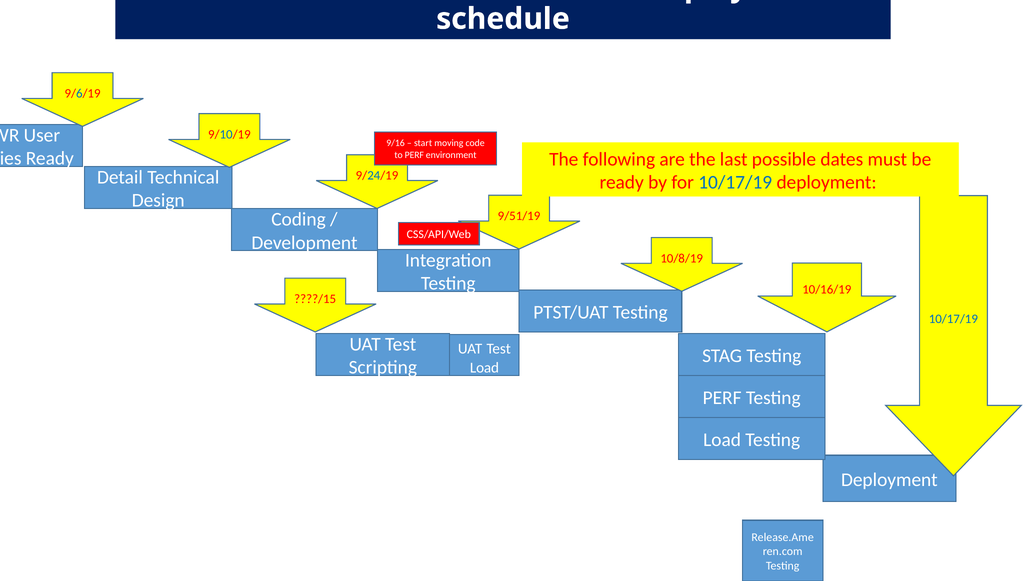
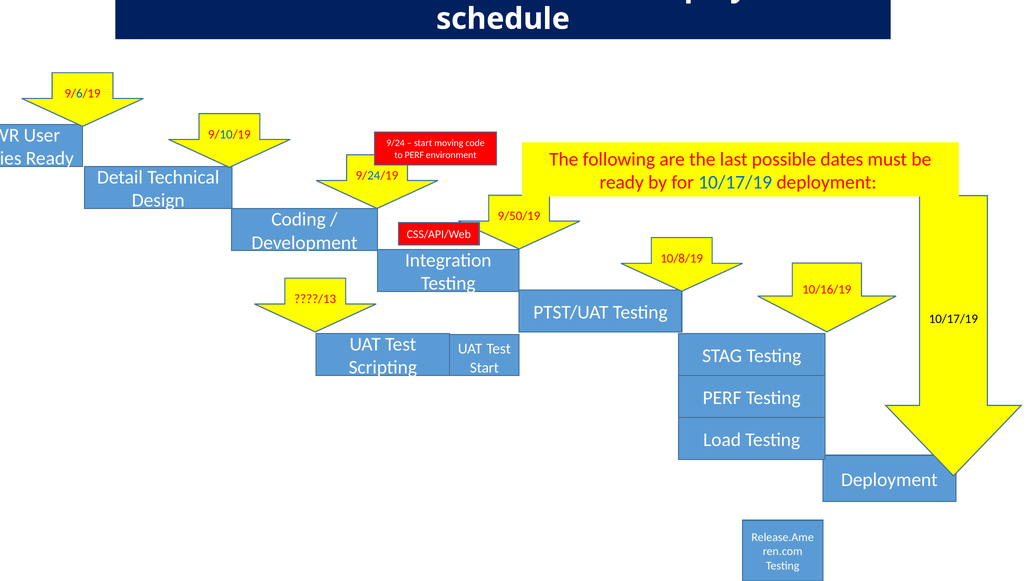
9/16: 9/16 -> 9/24
9/51/19: 9/51/19 -> 9/50/19
????/15: ????/15 -> ????/13
10/17/19 at (953, 319) colour: blue -> black
Load at (484, 368): Load -> Start
